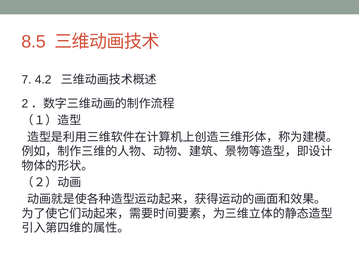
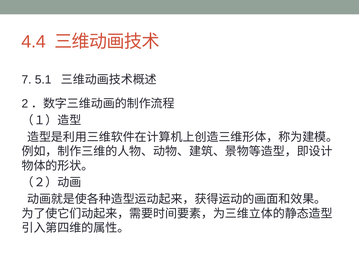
8.5: 8.5 -> 4.4
4.2: 4.2 -> 5.1
